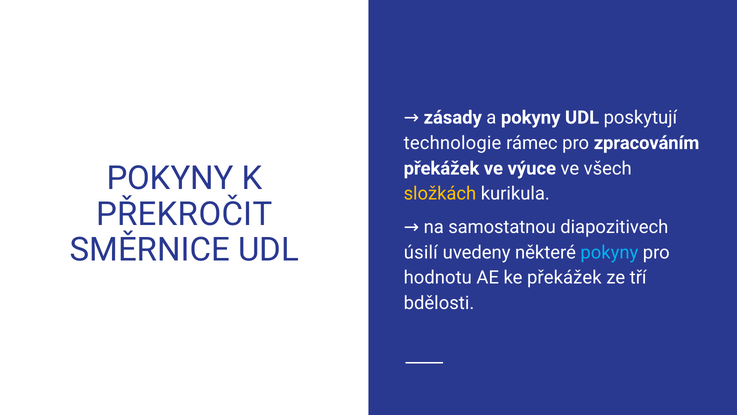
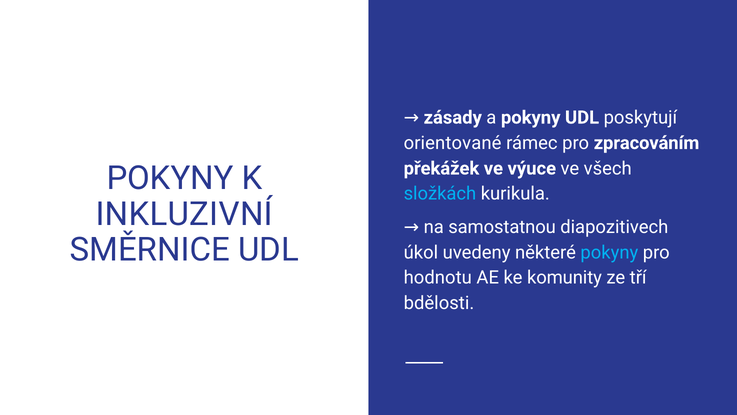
technologie: technologie -> orientované
složkách colour: yellow -> light blue
PŘEKROČIT: PŘEKROČIT -> INKLUZIVNÍ
úsilí: úsilí -> úkol
ke překážek: překážek -> komunity
